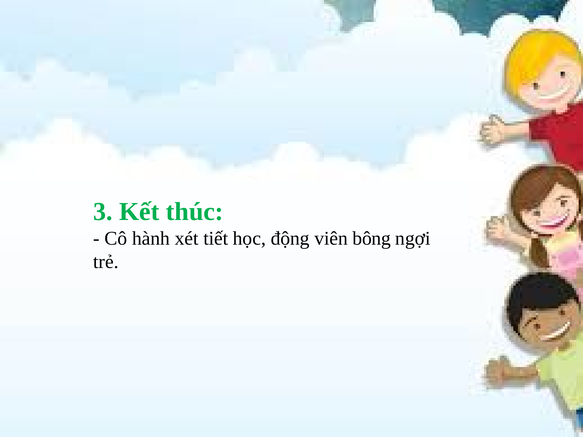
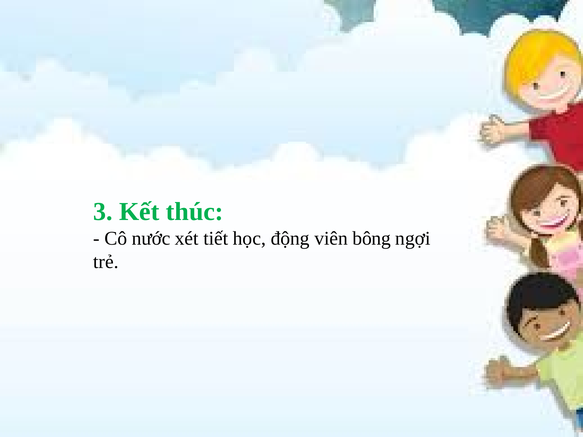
hành: hành -> nước
